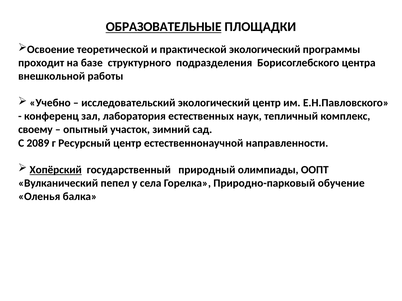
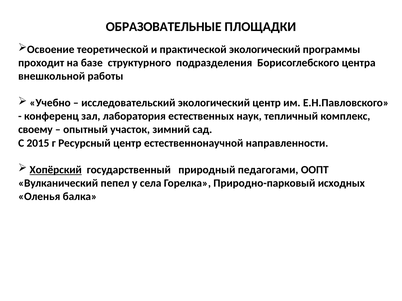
ОБРАЗОВАТЕЛЬНЫЕ underline: present -> none
2089: 2089 -> 2015
олимпиады: олимпиады -> педагогами
обучение: обучение -> исходных
